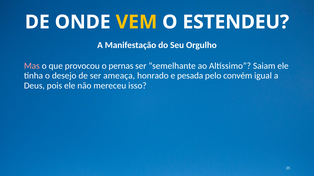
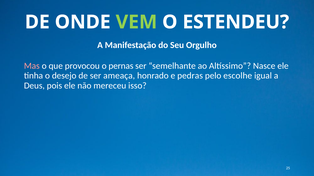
VEM colour: yellow -> light green
Saiam: Saiam -> Nasce
pesada: pesada -> pedras
convém: convém -> escolhe
